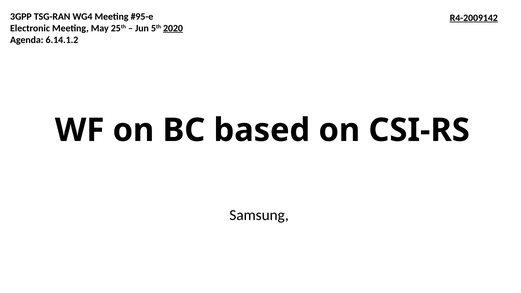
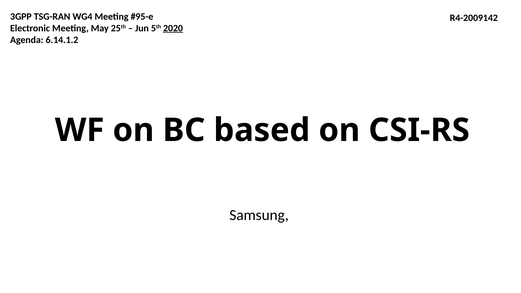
R4-2009142 underline: present -> none
